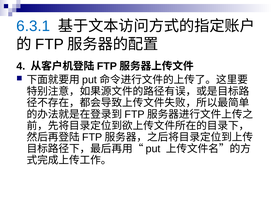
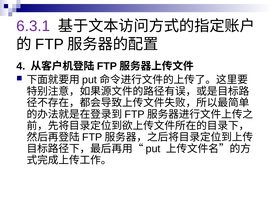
6.3.1 colour: blue -> purple
